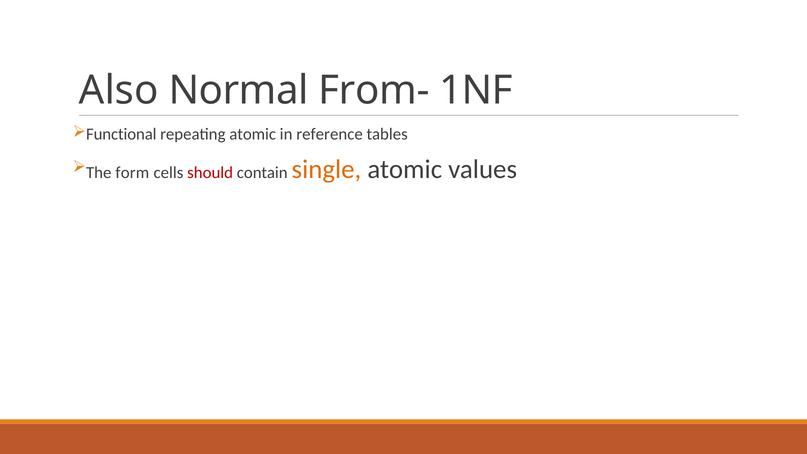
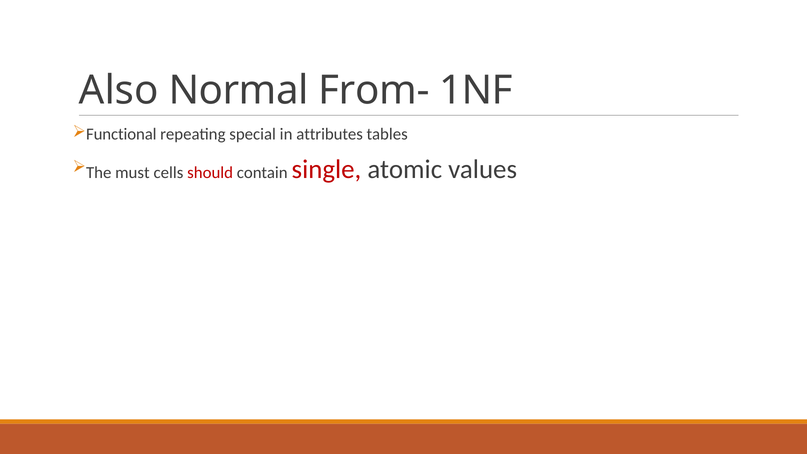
repeating atomic: atomic -> special
reference: reference -> attributes
form: form -> must
single colour: orange -> red
